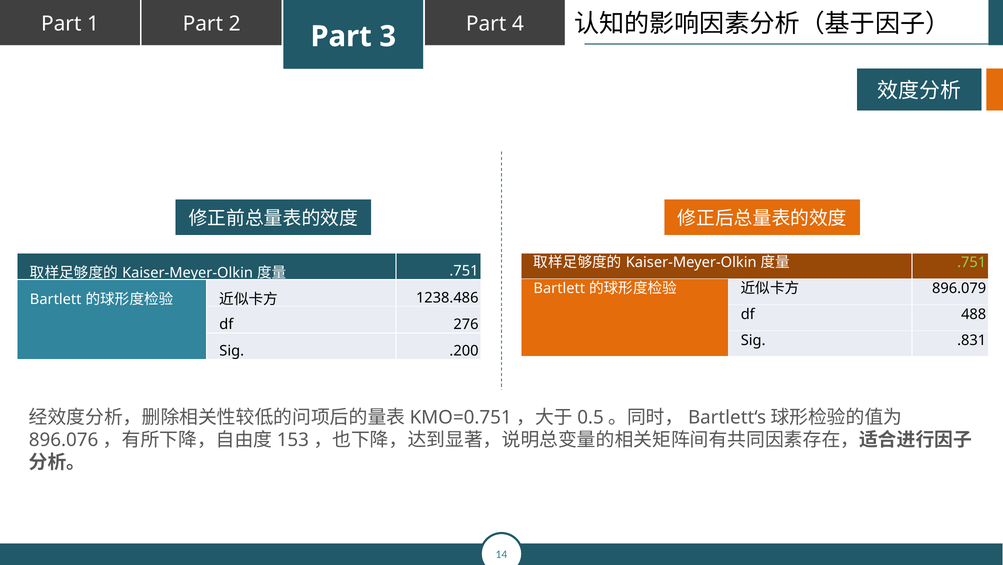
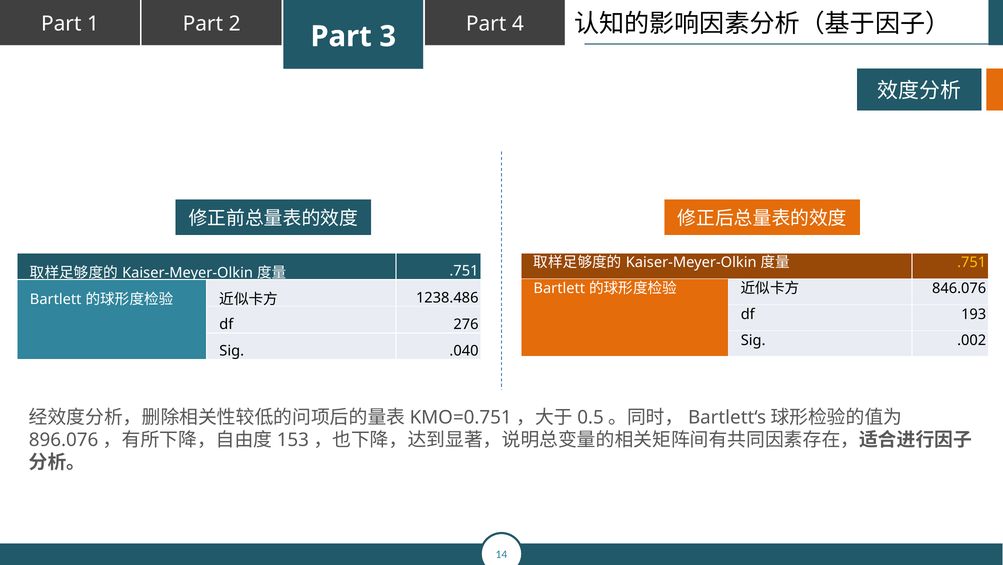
.751 at (972, 262) colour: light green -> yellow
896.079: 896.079 -> 846.076
488: 488 -> 193
.831: .831 -> .002
.200: .200 -> .040
